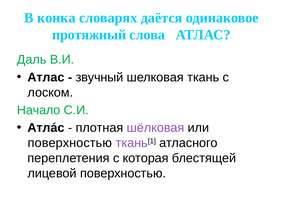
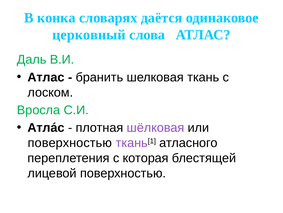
протяжный: протяжный -> церковный
звучный: звучный -> бранить
Начало: Начало -> Вросла
